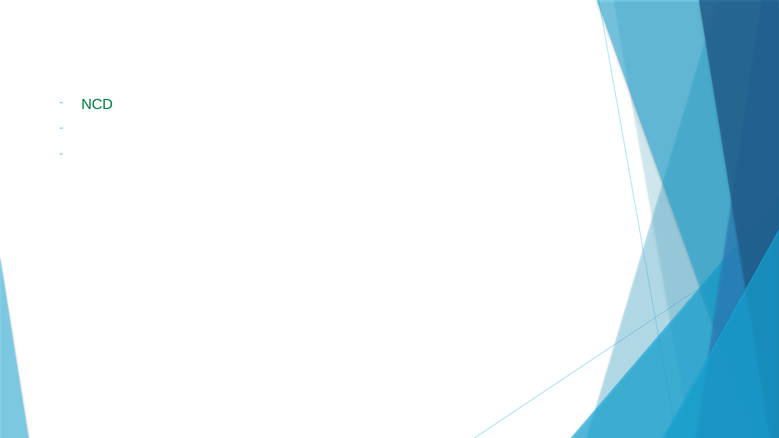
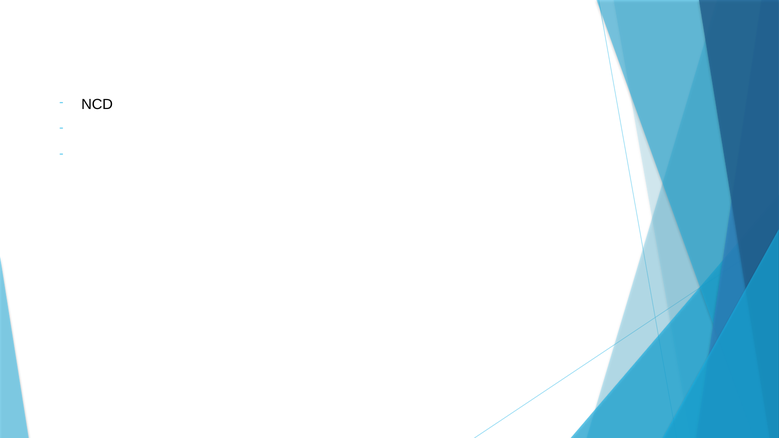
NCD colour: green -> black
